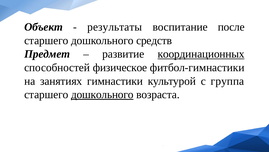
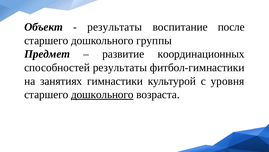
средств: средств -> группы
координационных underline: present -> none
способностей физическое: физическое -> результаты
группа: группа -> уровня
